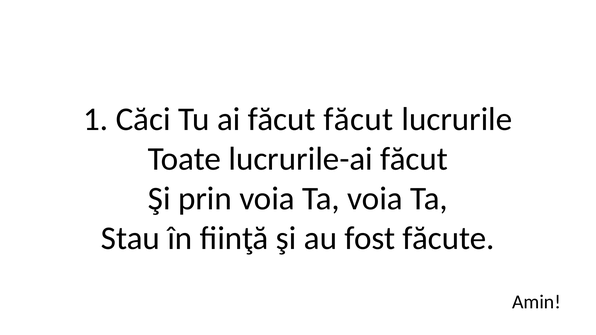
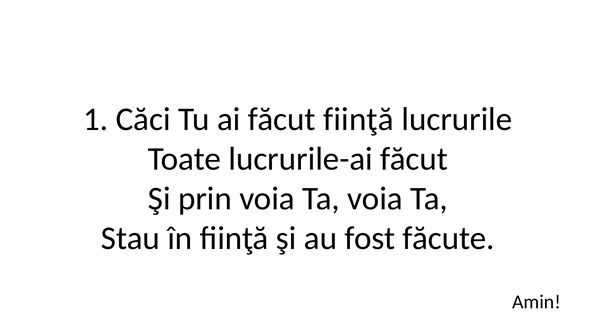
făcut făcut: făcut -> fiinţă
